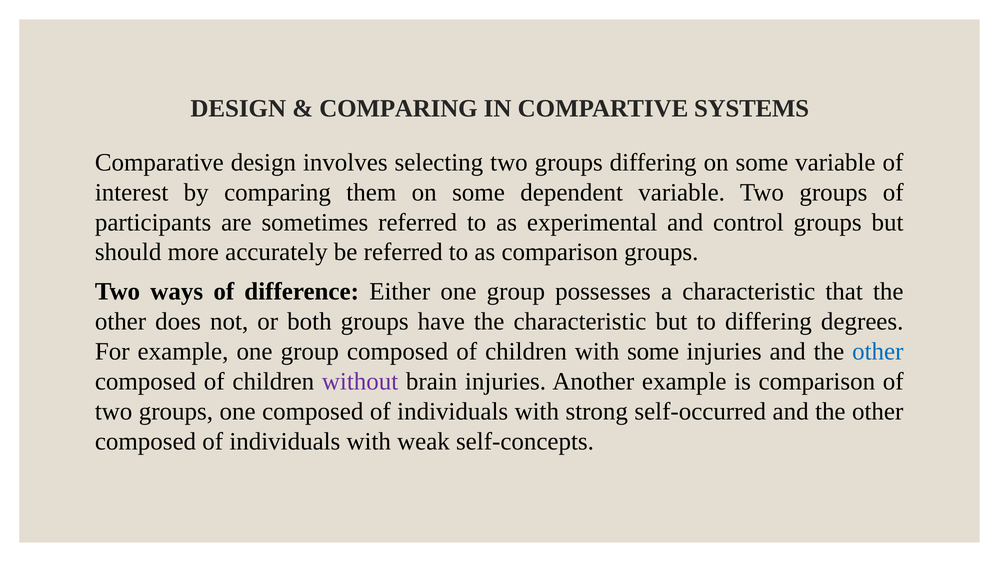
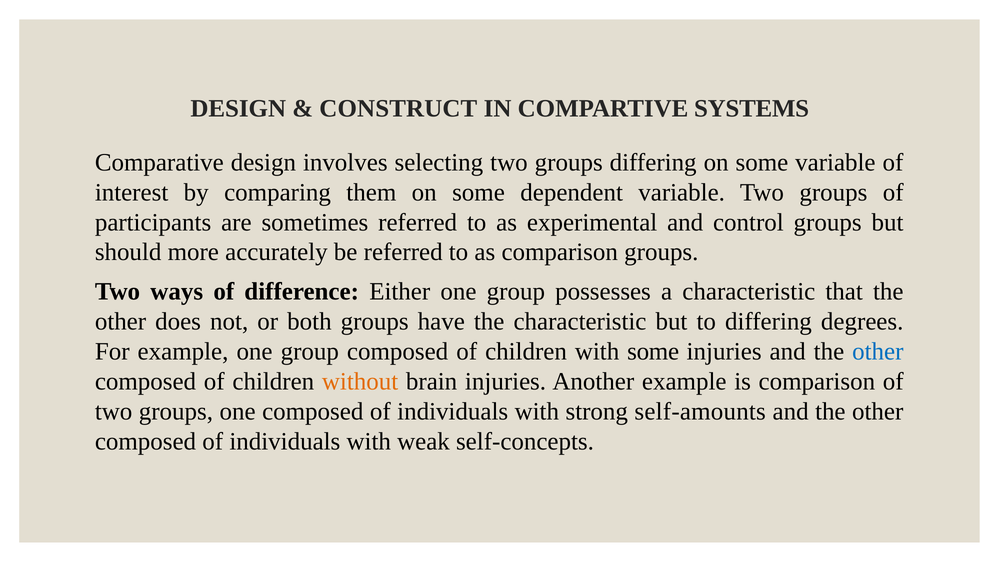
COMPARING at (398, 109): COMPARING -> CONSTRUCT
without colour: purple -> orange
self-occurred: self-occurred -> self-amounts
